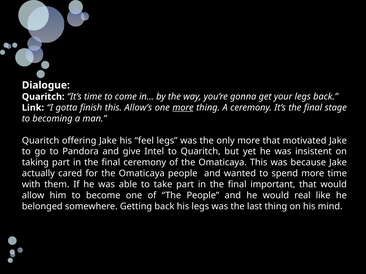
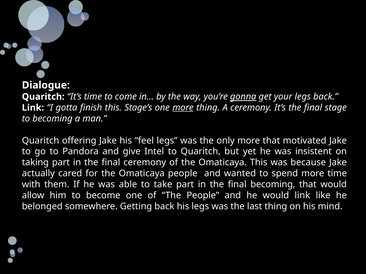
gonna underline: none -> present
Allow’s: Allow’s -> Stage’s
final important: important -> becoming
would real: real -> link
